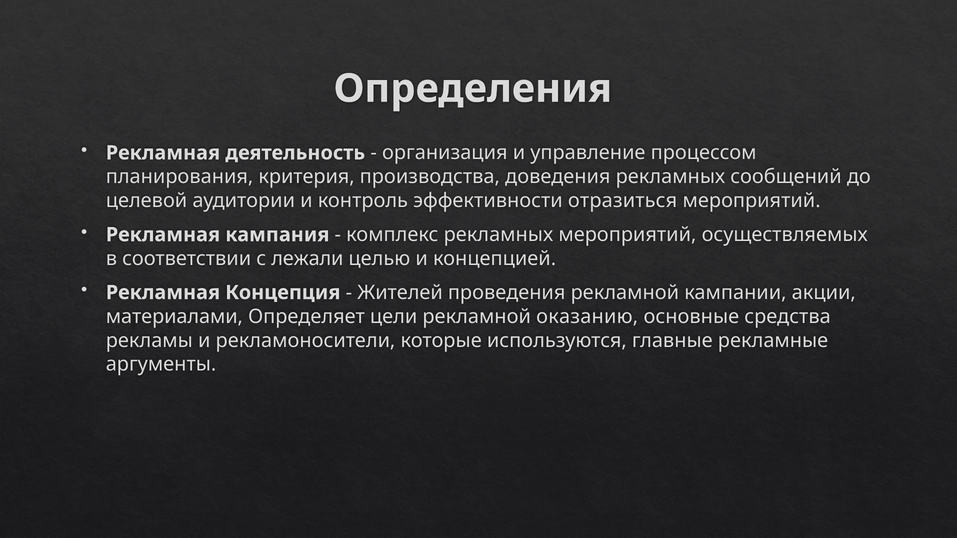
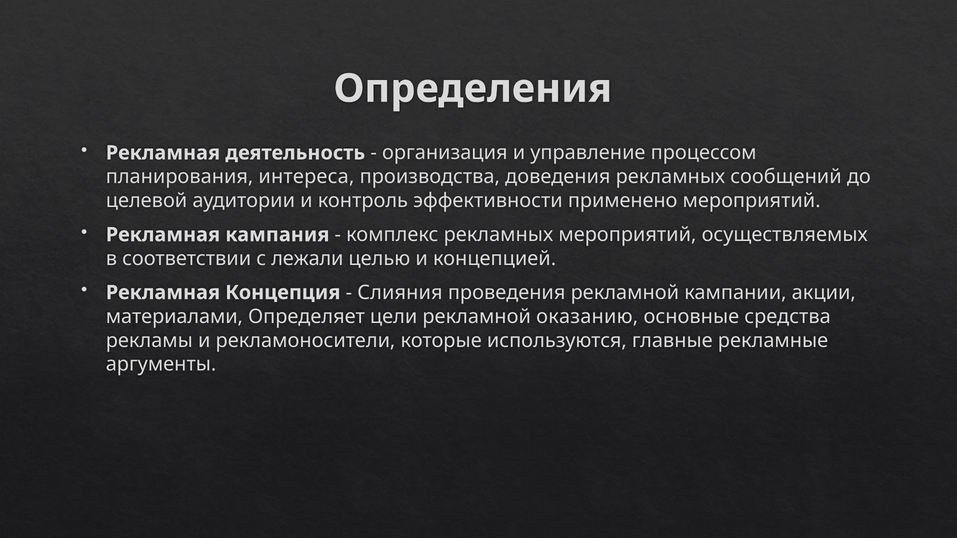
критерия: критерия -> интереса
отразиться: отразиться -> применено
Жителей: Жителей -> Слияния
